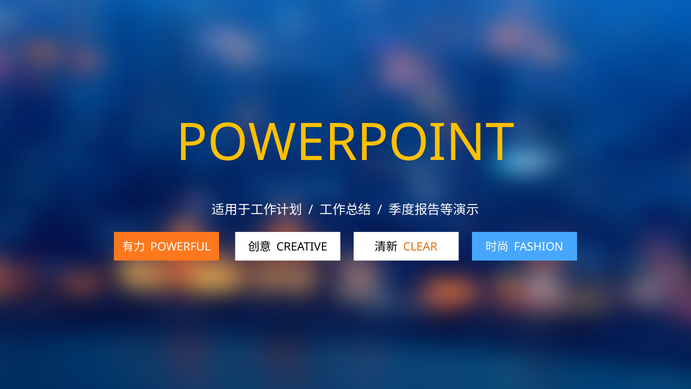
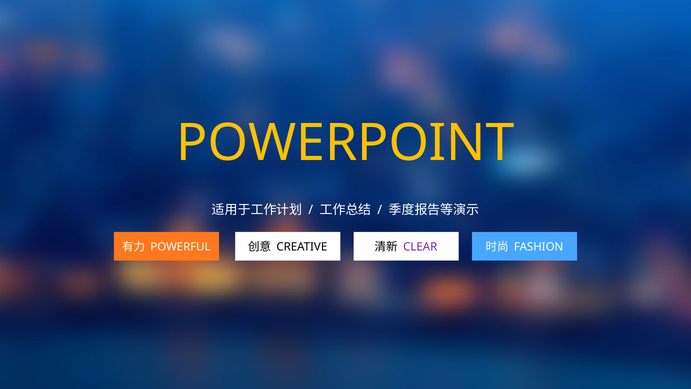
CLEAR colour: orange -> purple
